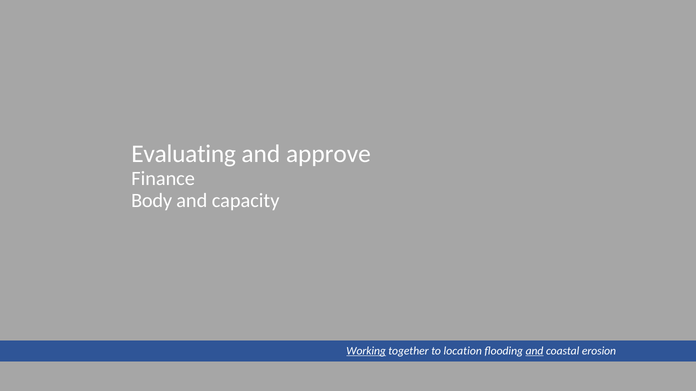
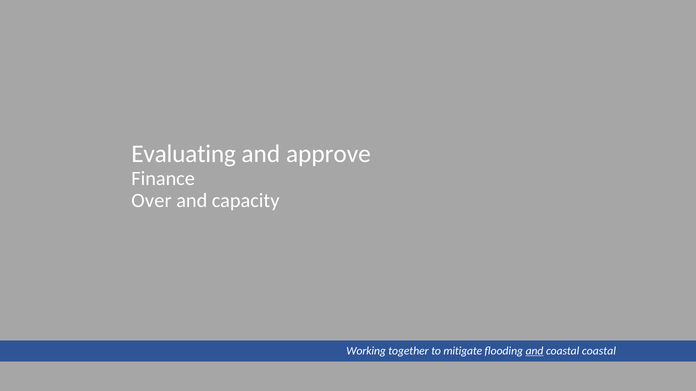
Body: Body -> Over
Working underline: present -> none
location: location -> mitigate
coastal erosion: erosion -> coastal
